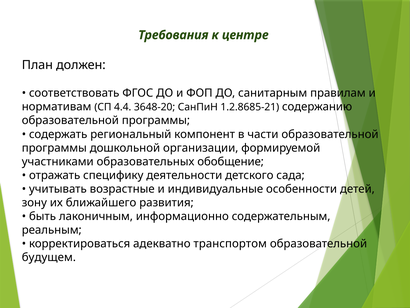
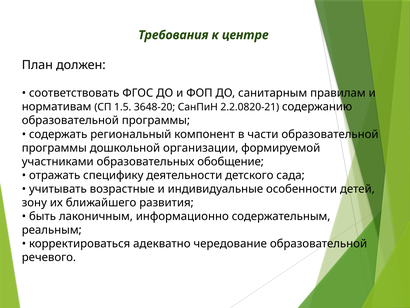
4.4: 4.4 -> 1.5
1.2.8685-21: 1.2.8685-21 -> 2.2.0820-21
транспортом: транспортом -> чередование
будущем: будущем -> речевого
